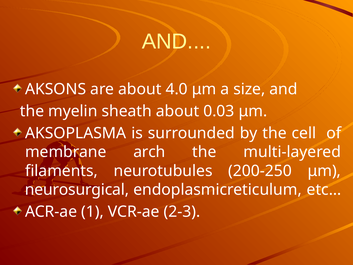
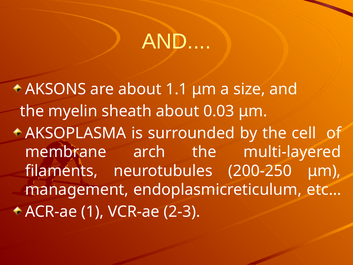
4.0: 4.0 -> 1.1
neurosurgical: neurosurgical -> management
